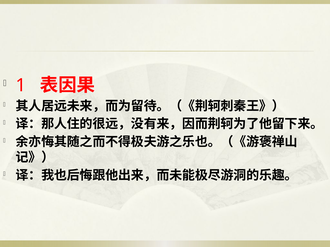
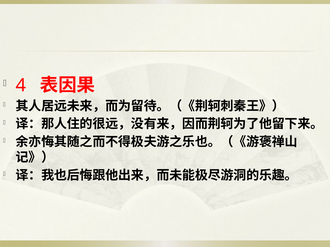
1: 1 -> 4
